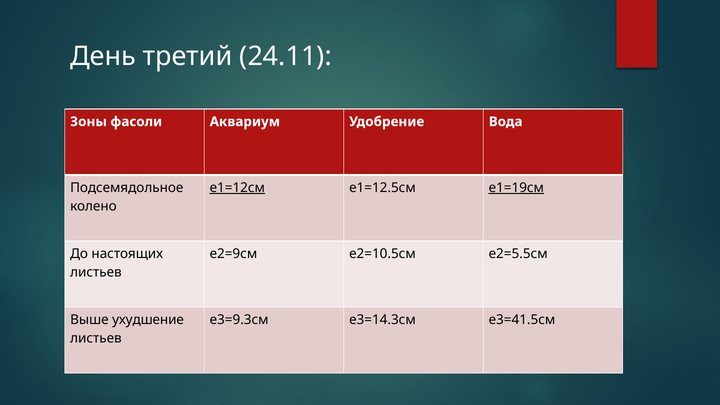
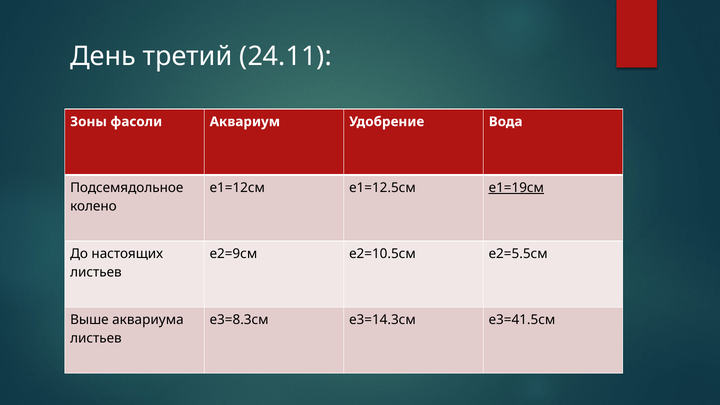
е1=12см underline: present -> none
ухудшение: ухудшение -> аквариума
е3=9.3см: е3=9.3см -> е3=8.3см
